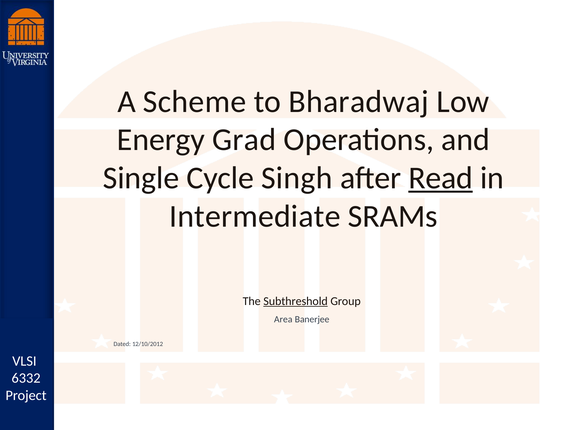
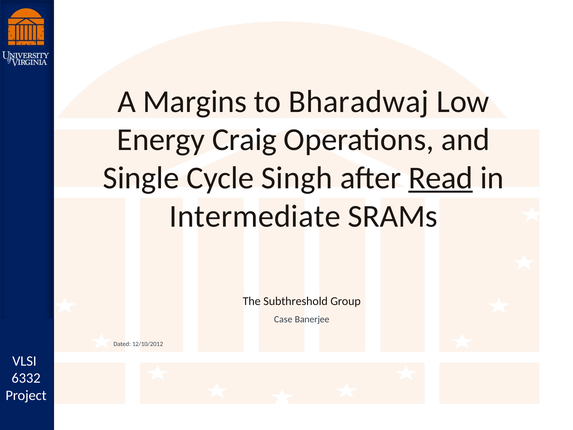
Scheme: Scheme -> Margins
Grad: Grad -> Craig
Subthreshold underline: present -> none
Area: Area -> Case
